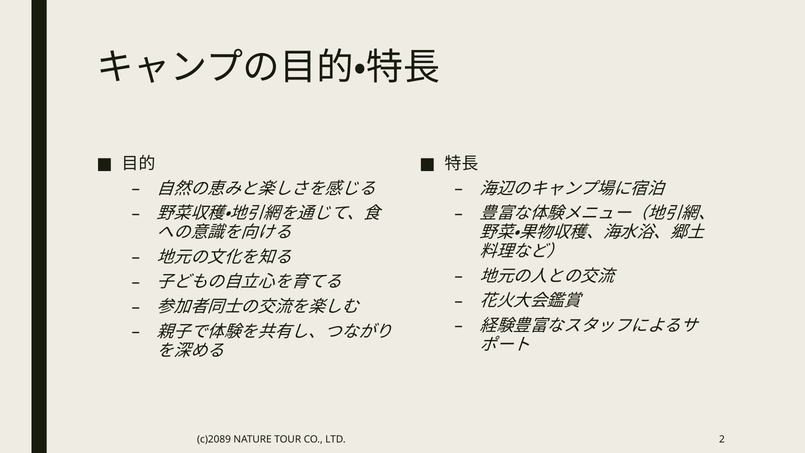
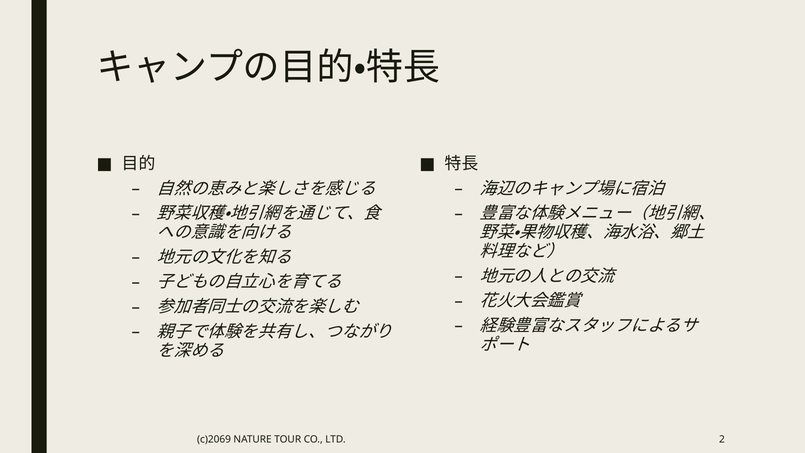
c)2089: c)2089 -> c)2069
